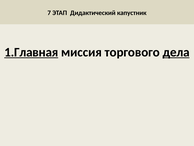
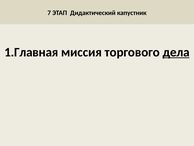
1.Главная underline: present -> none
